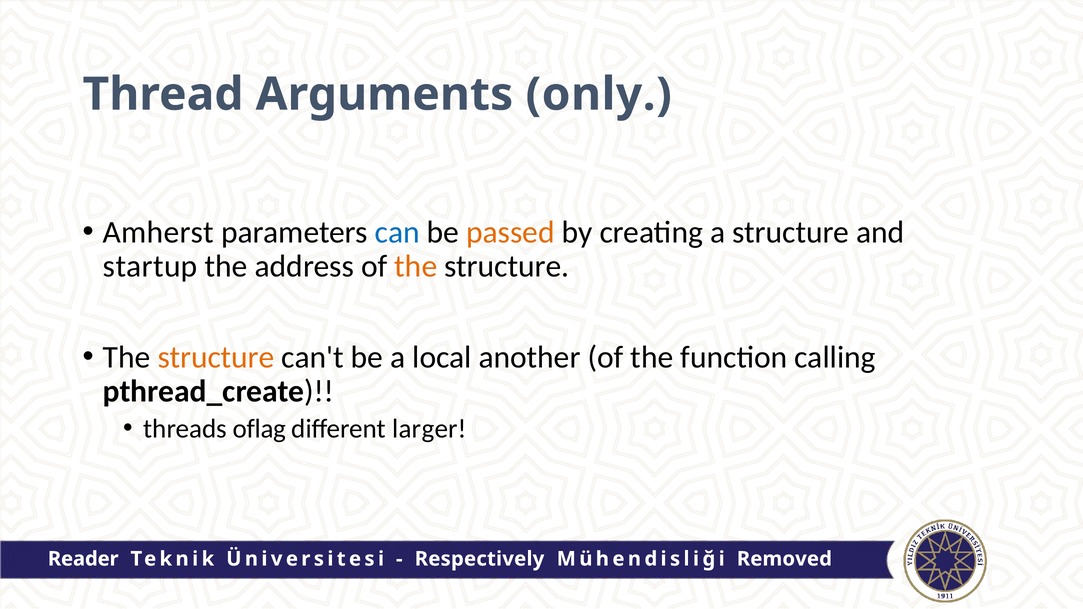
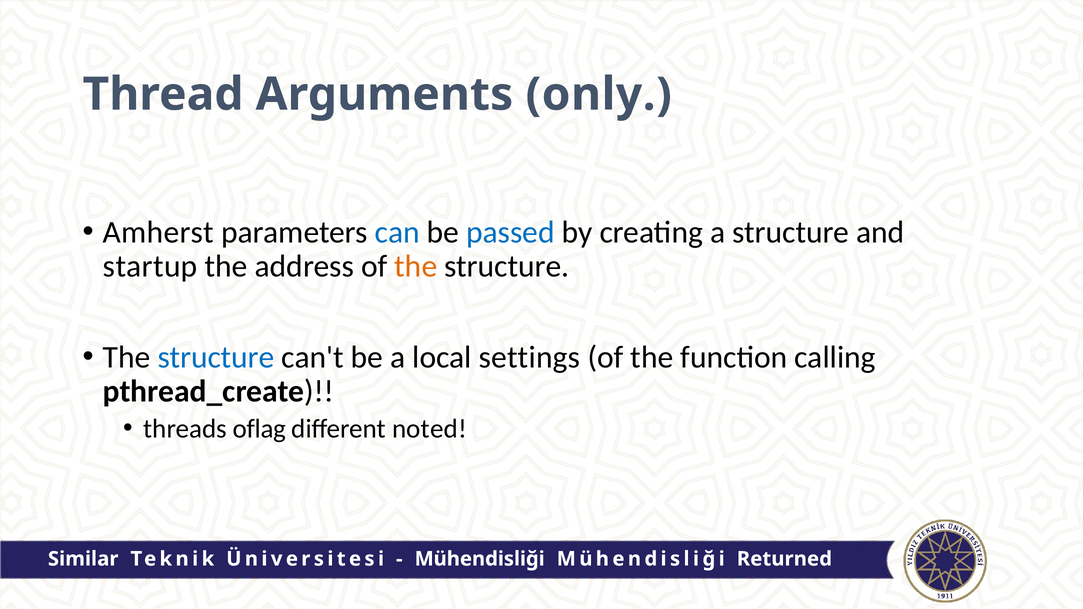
passed colour: orange -> blue
structure at (216, 357) colour: orange -> blue
another: another -> settings
larger: larger -> noted
Reader: Reader -> Similar
Respectively at (480, 559): Respectively -> Mühendisliği
Removed: Removed -> Returned
